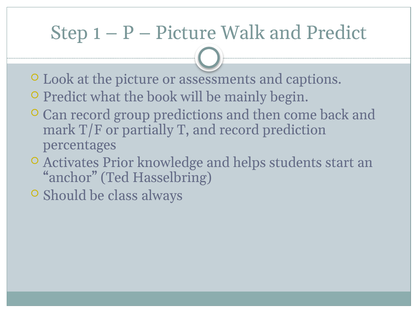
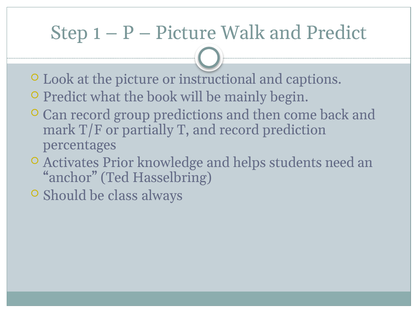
assessments: assessments -> instructional
start: start -> need
